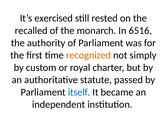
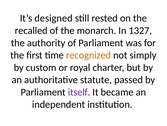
exercised: exercised -> designed
6516: 6516 -> 1327
itself colour: blue -> purple
